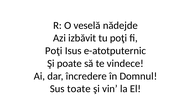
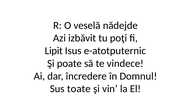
Poţi at (54, 51): Poţi -> Lipit
